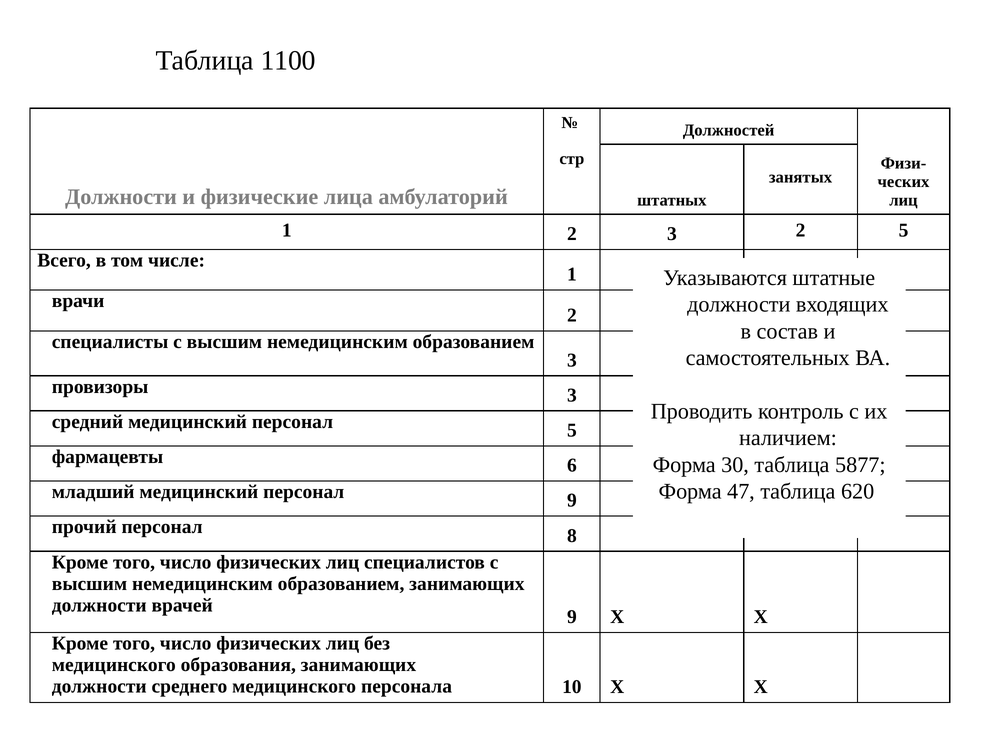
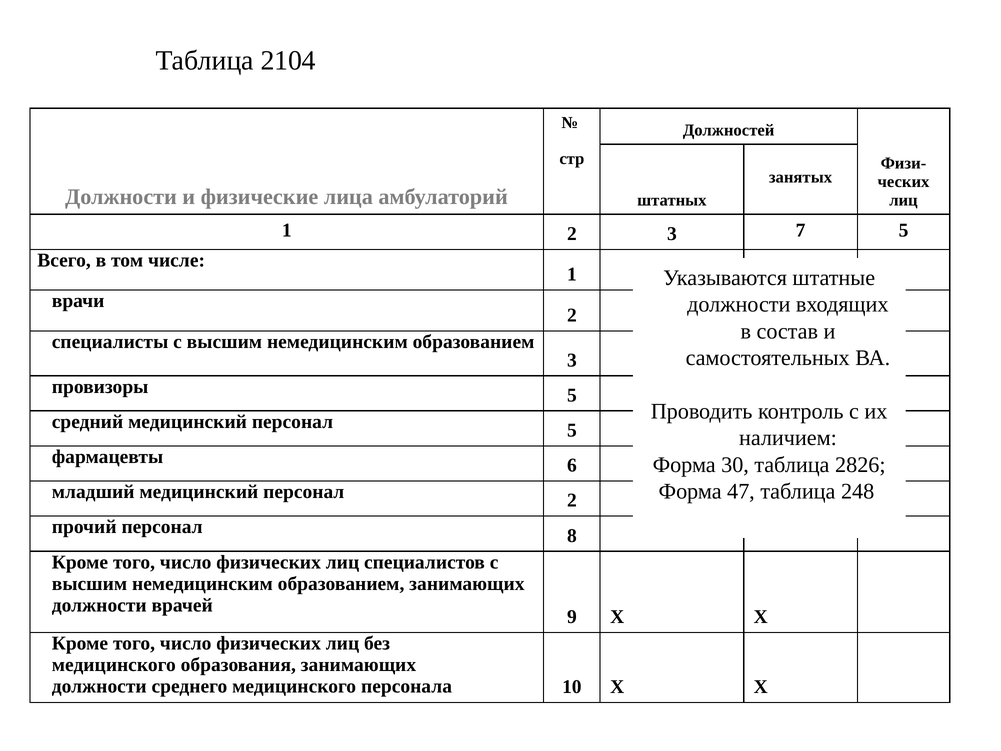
1100: 1100 -> 2104
3 2: 2 -> 7
провизоры 3: 3 -> 5
5877: 5877 -> 2826
620: 620 -> 248
персонал 9: 9 -> 2
